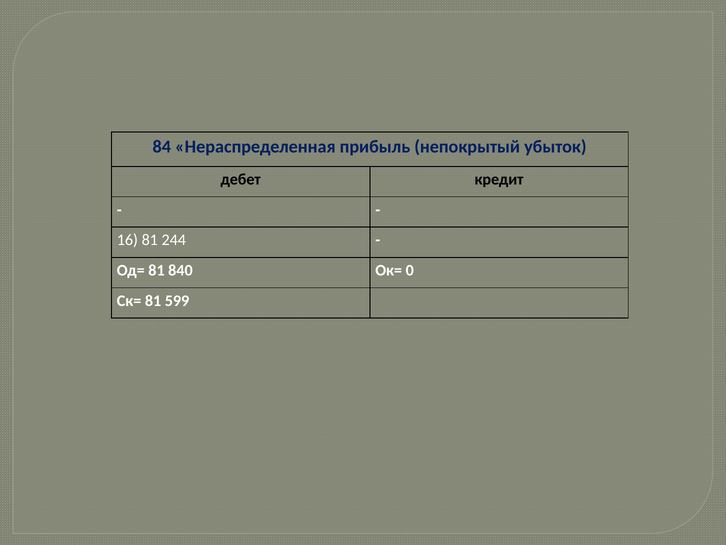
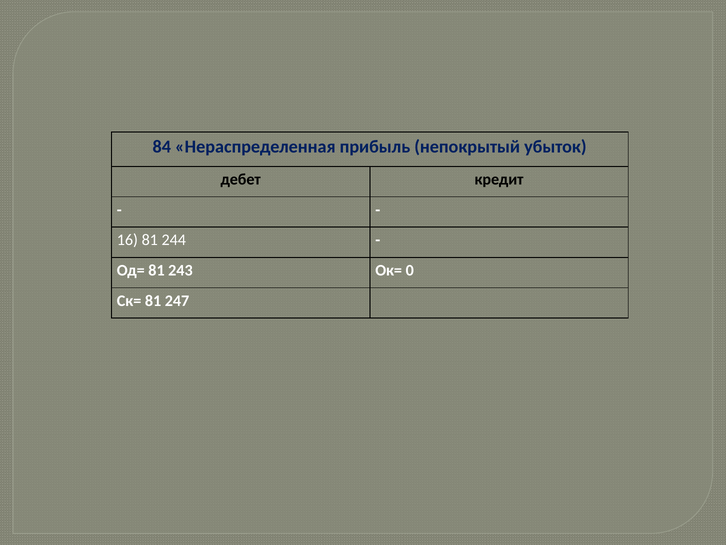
840: 840 -> 243
599: 599 -> 247
